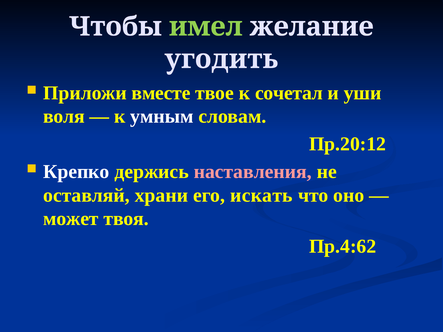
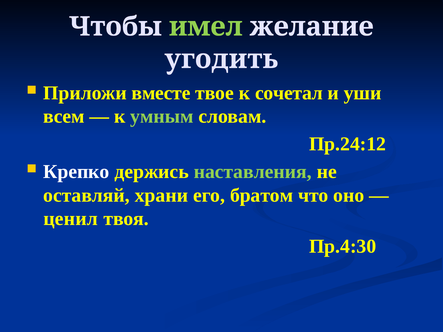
воля: воля -> всем
умным colour: white -> light green
Пр.20:12: Пр.20:12 -> Пр.24:12
наставления colour: pink -> light green
искать: искать -> братом
может: может -> ценил
Пр.4:62: Пр.4:62 -> Пр.4:30
